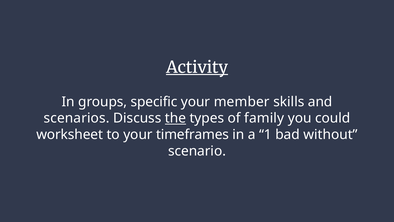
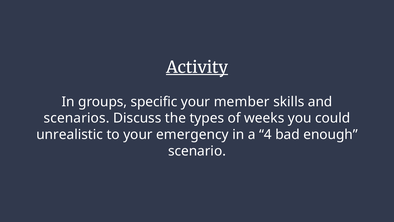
the underline: present -> none
family: family -> weeks
worksheet: worksheet -> unrealistic
timeframes: timeframes -> emergency
1: 1 -> 4
without: without -> enough
